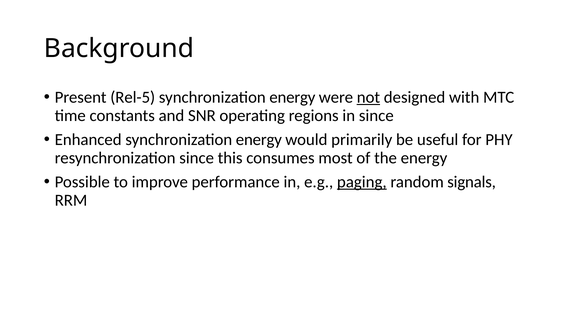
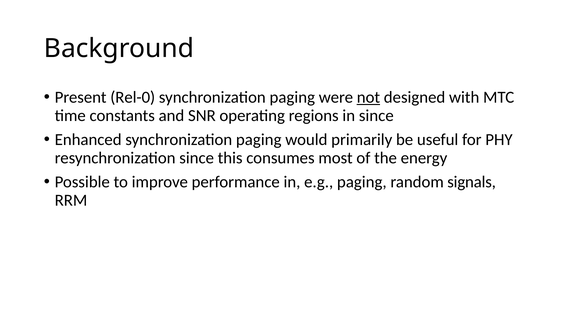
Rel-5: Rel-5 -> Rel-0
energy at (292, 97): energy -> paging
Enhanced synchronization energy: energy -> paging
paging at (362, 182) underline: present -> none
